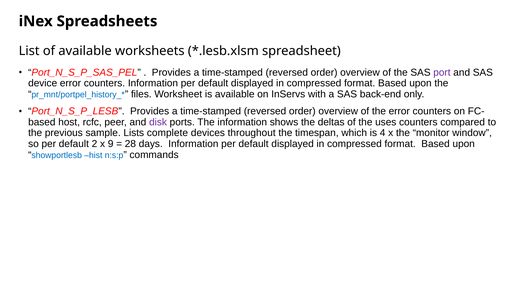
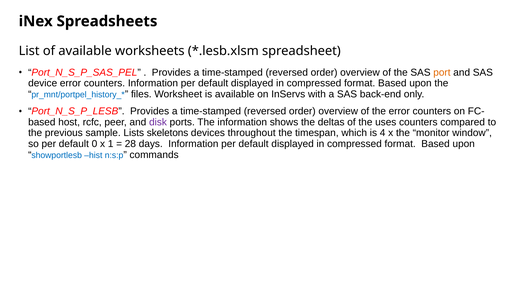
port colour: purple -> orange
complete: complete -> skeletons
2: 2 -> 0
9: 9 -> 1
